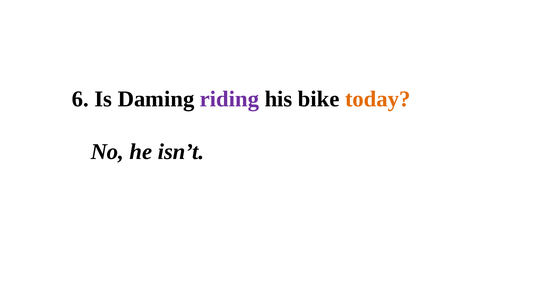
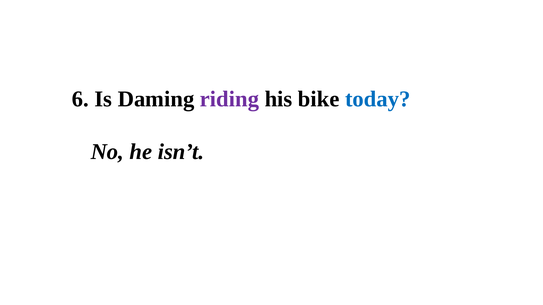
today colour: orange -> blue
